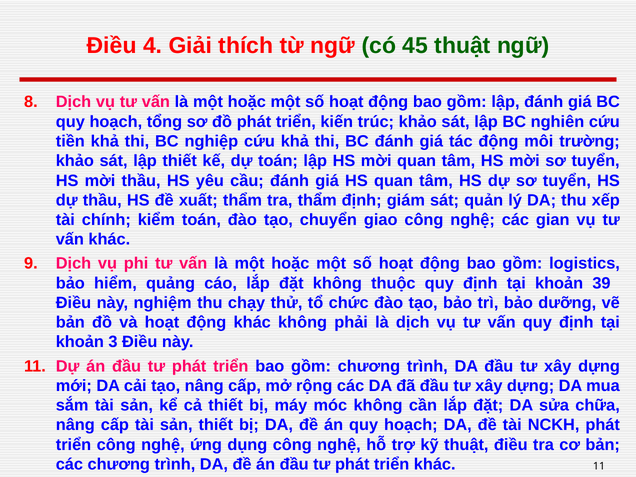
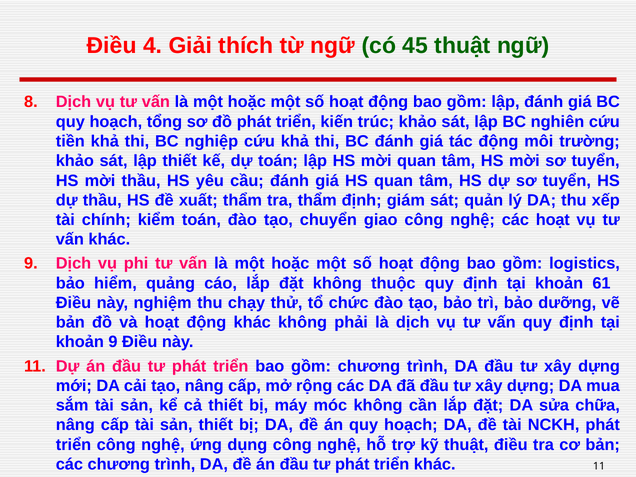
các gian: gian -> hoạt
39: 39 -> 61
khoản 3: 3 -> 9
